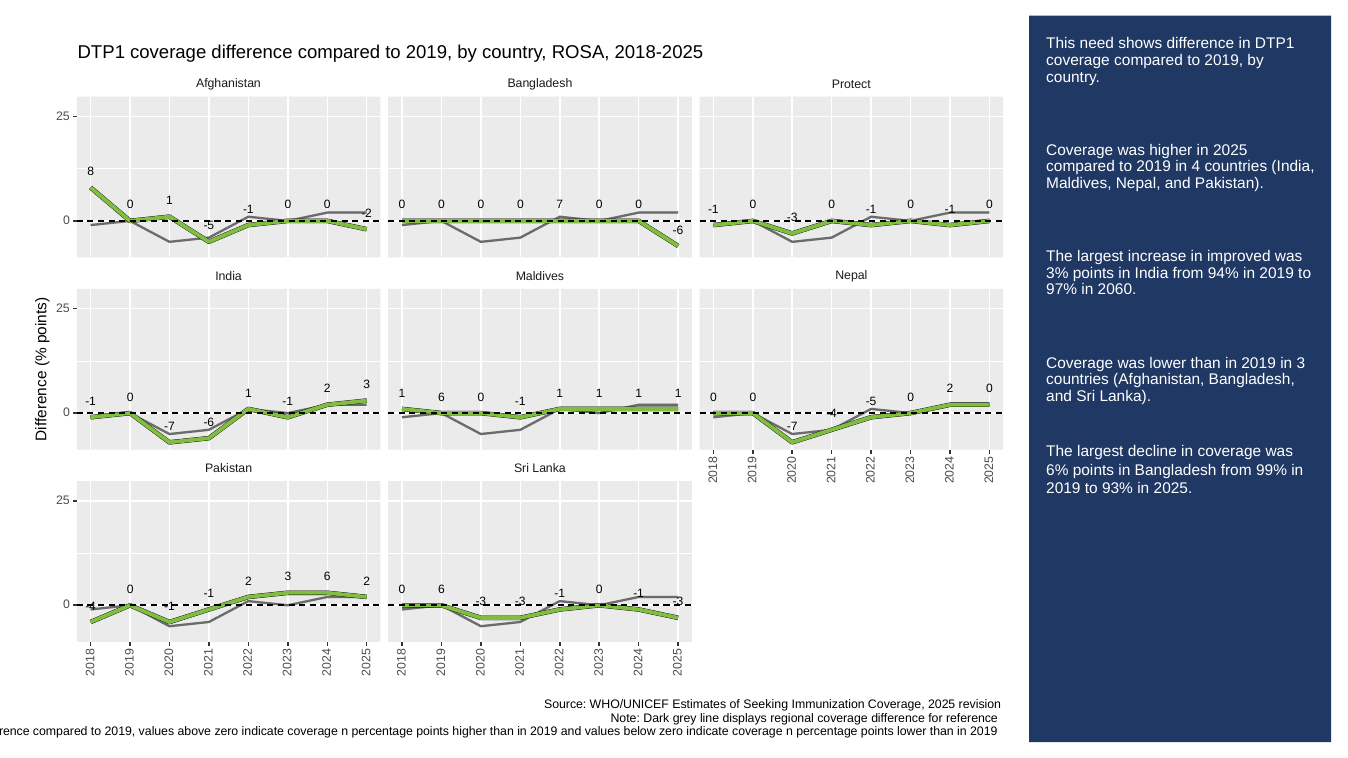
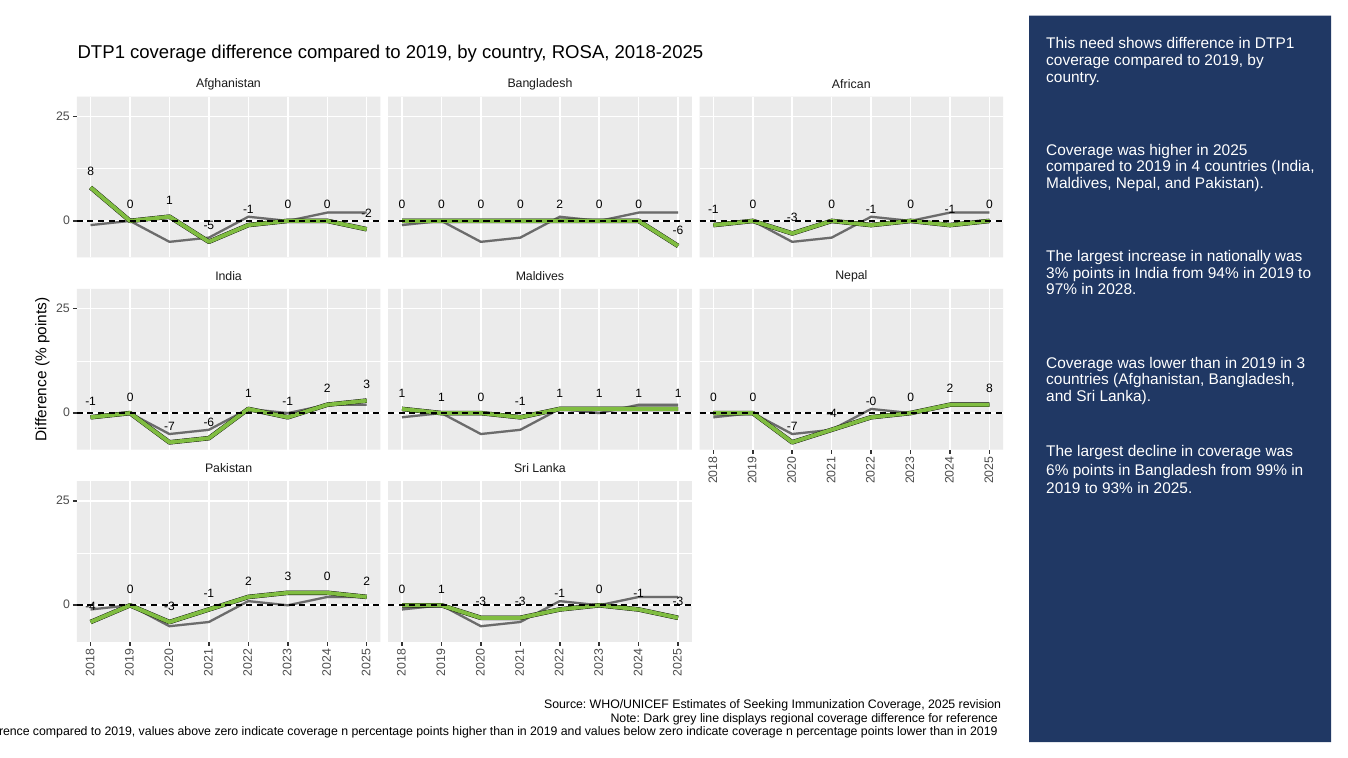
Protect: Protect -> African
0 0 7: 7 -> 2
improved: improved -> nationally
2060: 2060 -> 2028
0 at (990, 389): 0 -> 8
6 at (442, 397): 6 -> 1
-5 at (871, 402): -5 -> -0
3 6: 6 -> 0
6 at (442, 590): 6 -> 1
-1 at (169, 606): -1 -> -3
